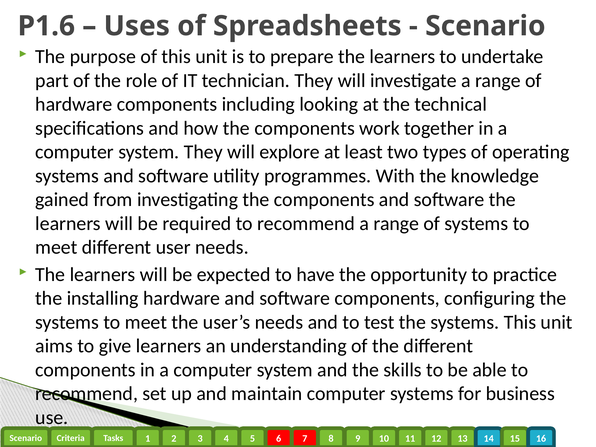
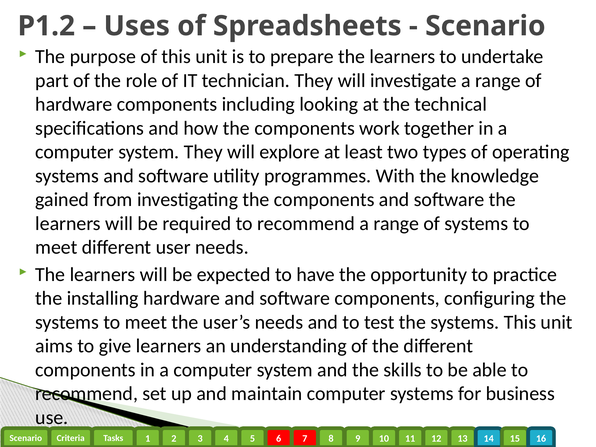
P1.6: P1.6 -> P1.2
